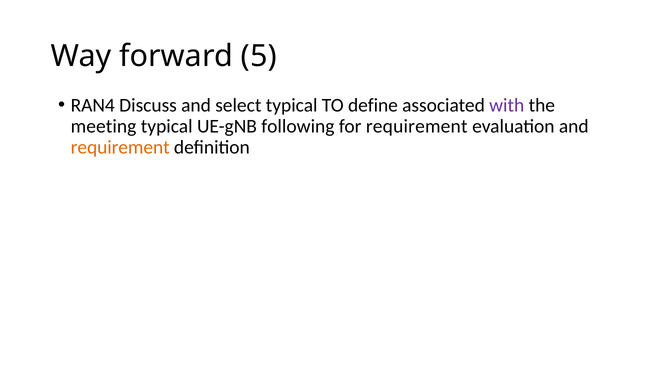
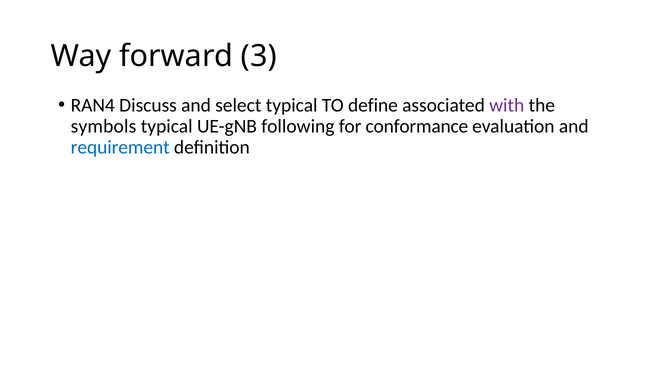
5: 5 -> 3
meeting: meeting -> symbols
for requirement: requirement -> conformance
requirement at (120, 147) colour: orange -> blue
